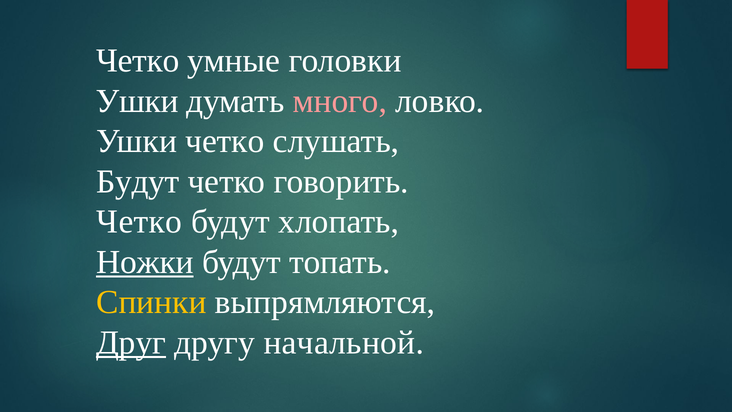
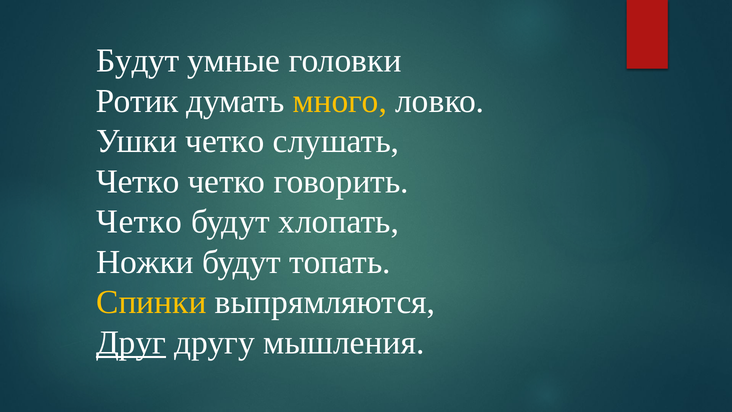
Четко at (138, 61): Четко -> Будут
Ушки at (137, 101): Ушки -> Ротик
много colour: pink -> yellow
Будут at (138, 181): Будут -> Четко
Ножки underline: present -> none
начальной: начальной -> мышления
